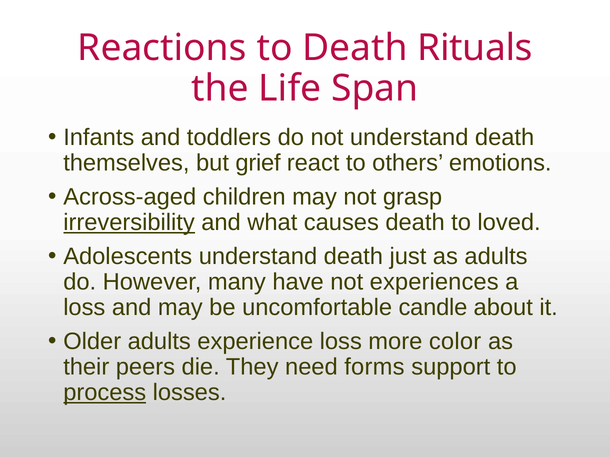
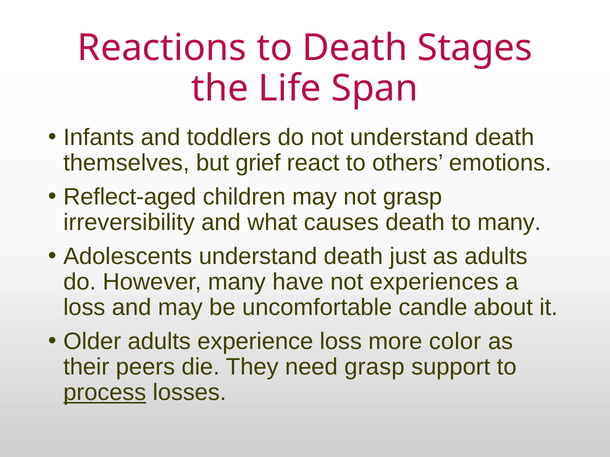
Rituals: Rituals -> Stages
Across-aged: Across-aged -> Reflect-aged
irreversibility underline: present -> none
to loved: loved -> many
need forms: forms -> grasp
